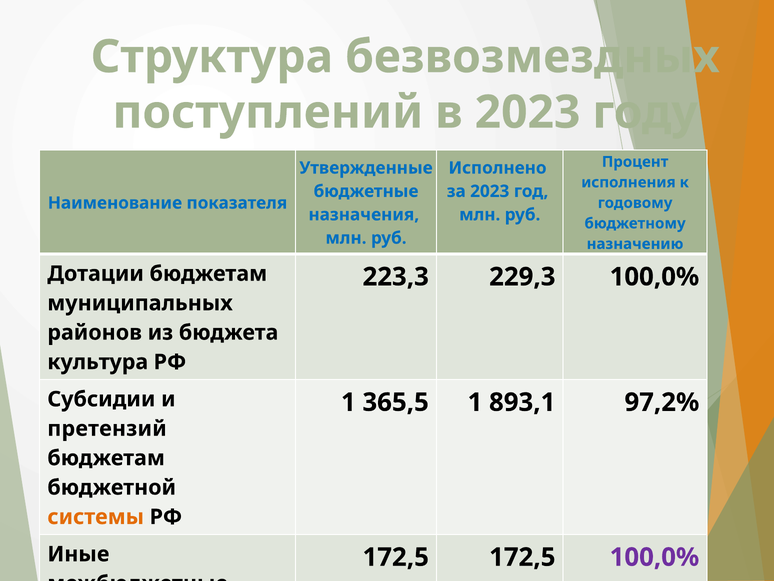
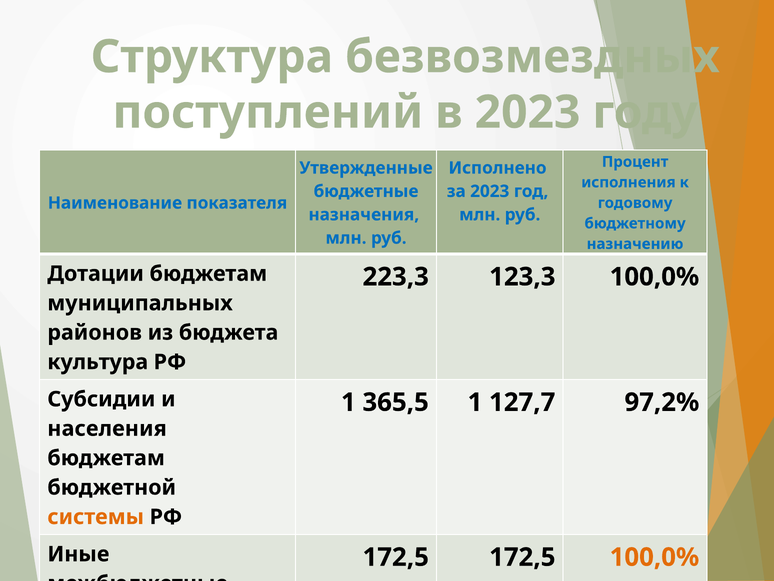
229,3: 229,3 -> 123,3
893,1: 893,1 -> 127,7
претензий: претензий -> населения
100,0% at (654, 557) colour: purple -> orange
